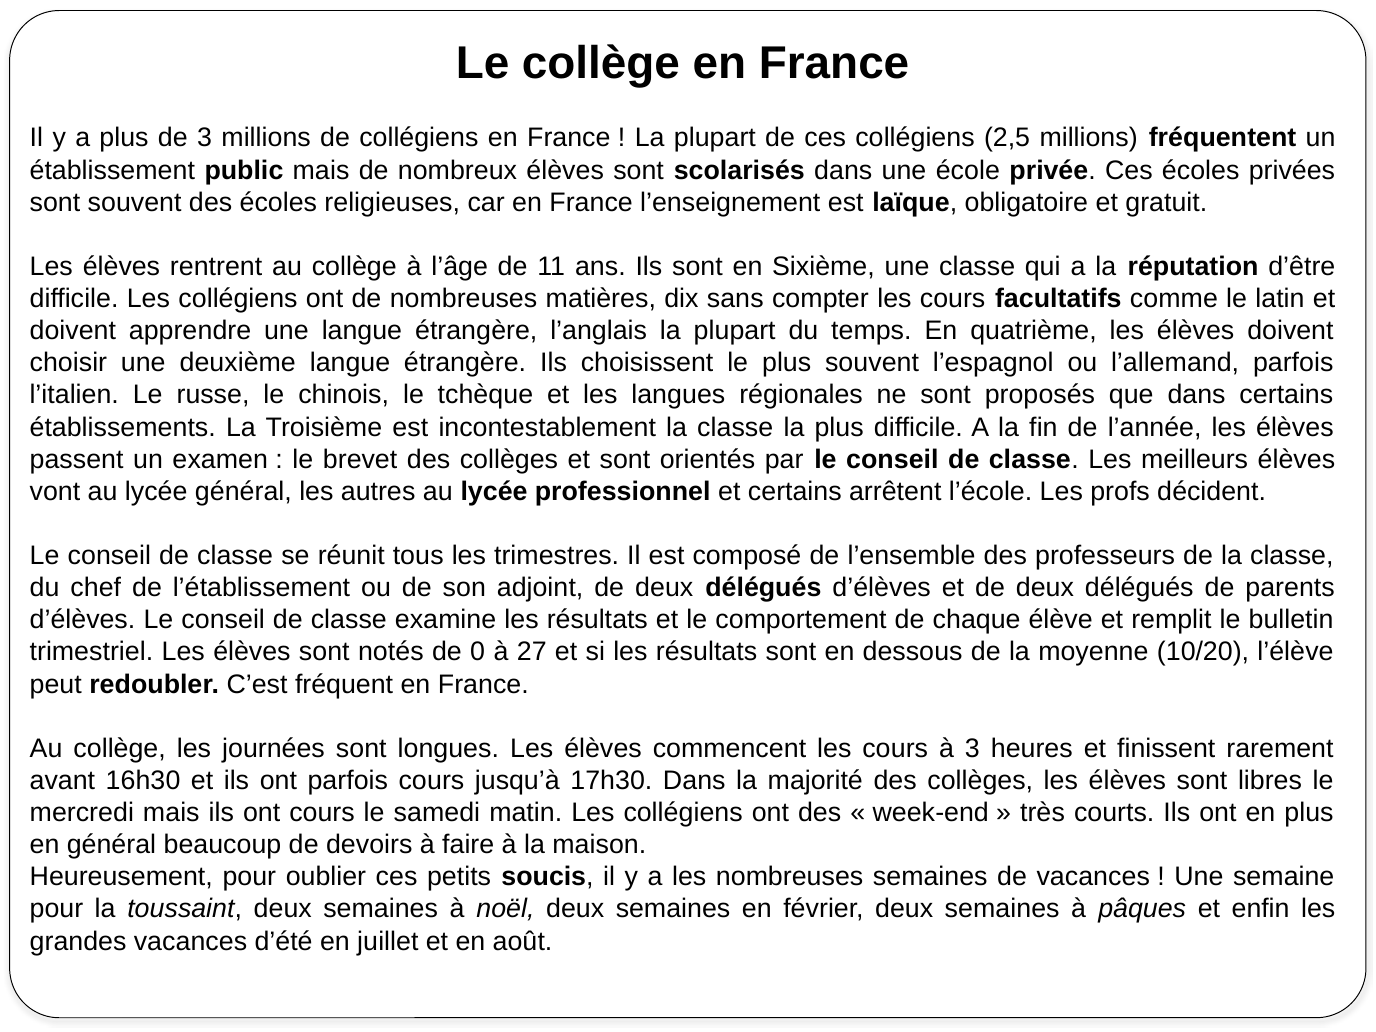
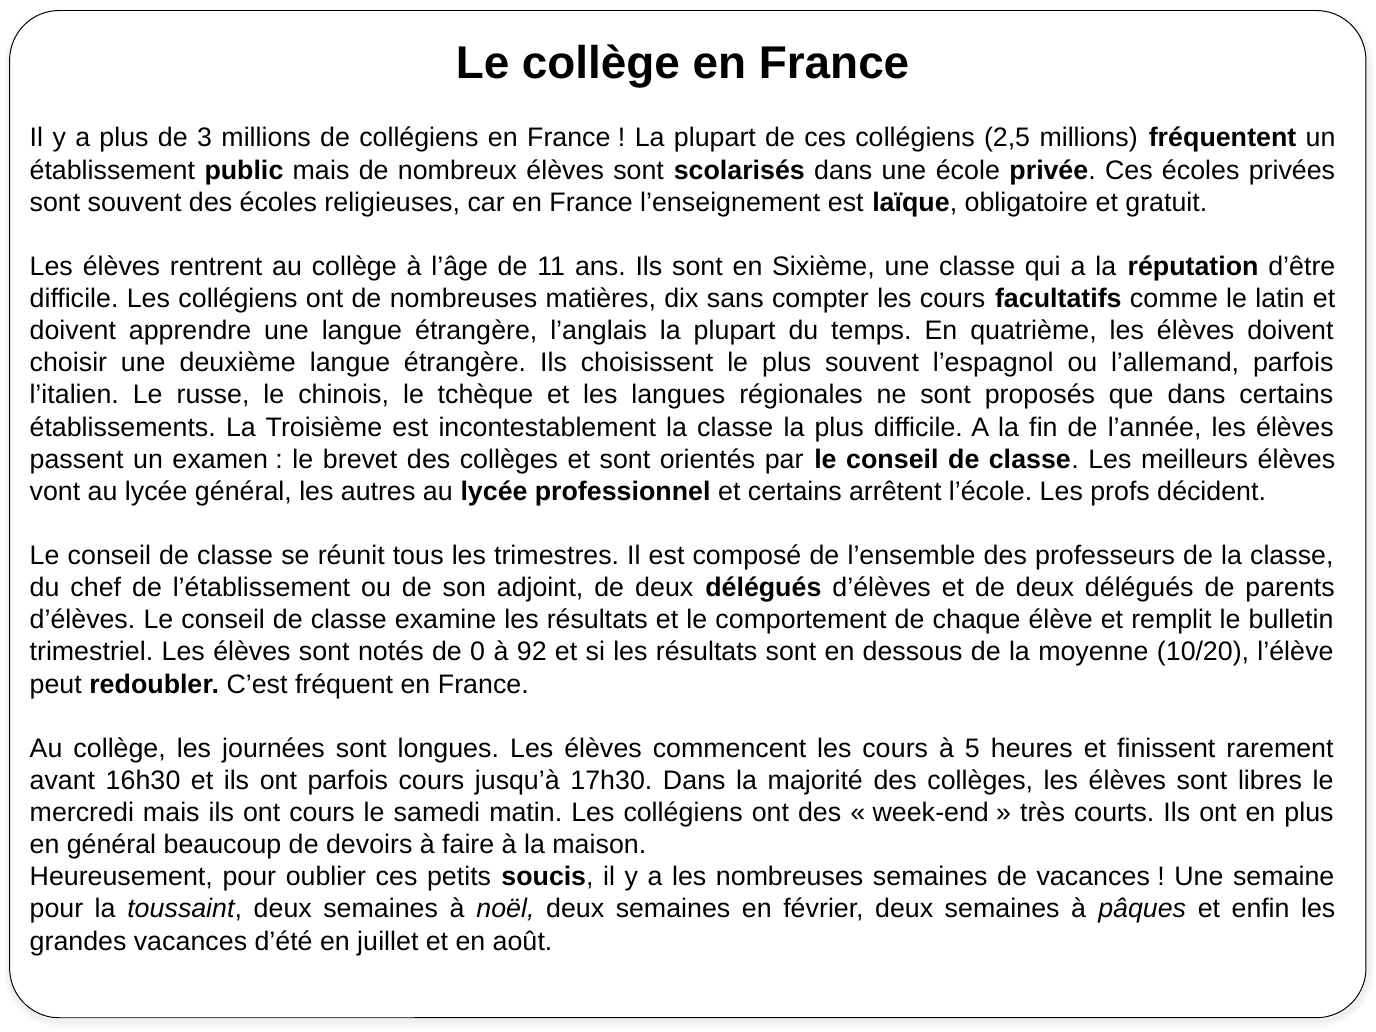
27: 27 -> 92
à 3: 3 -> 5
